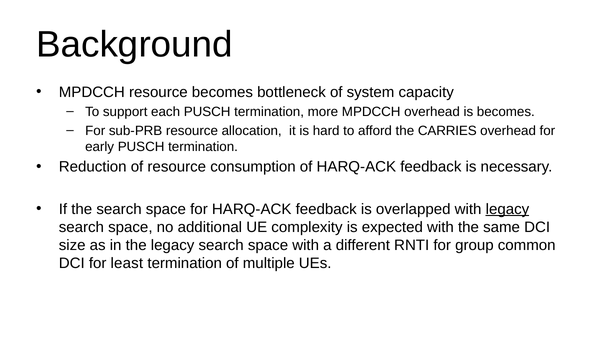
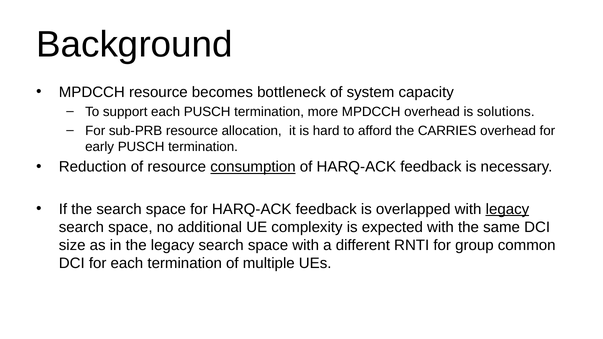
is becomes: becomes -> solutions
consumption underline: none -> present
for least: least -> each
